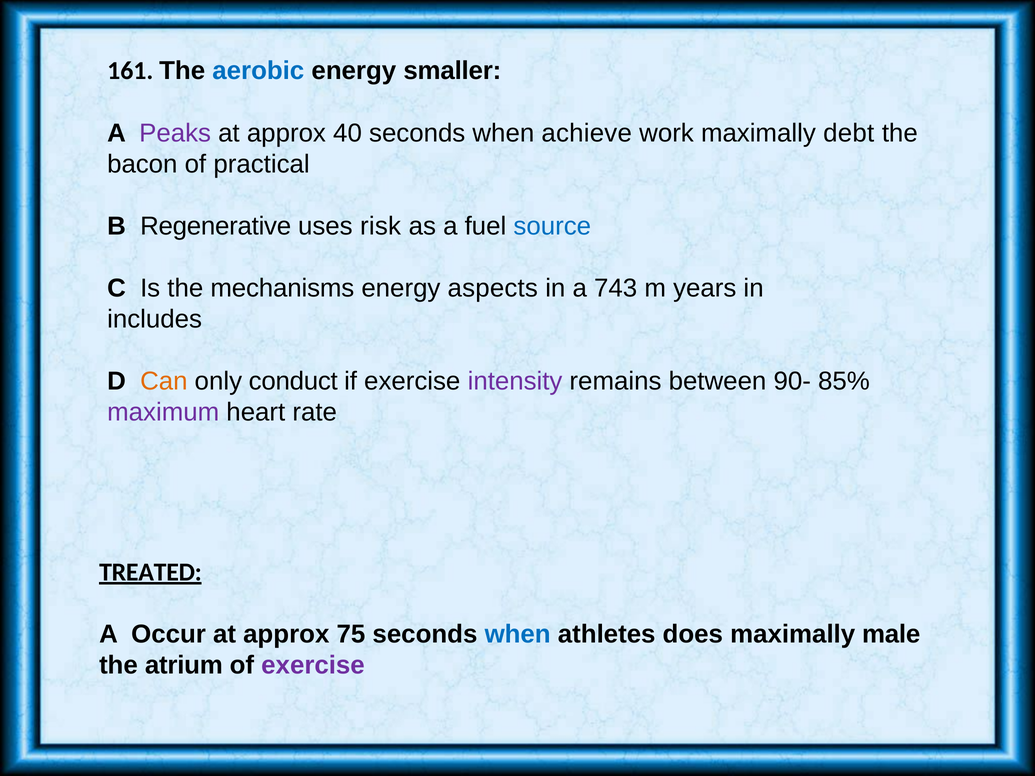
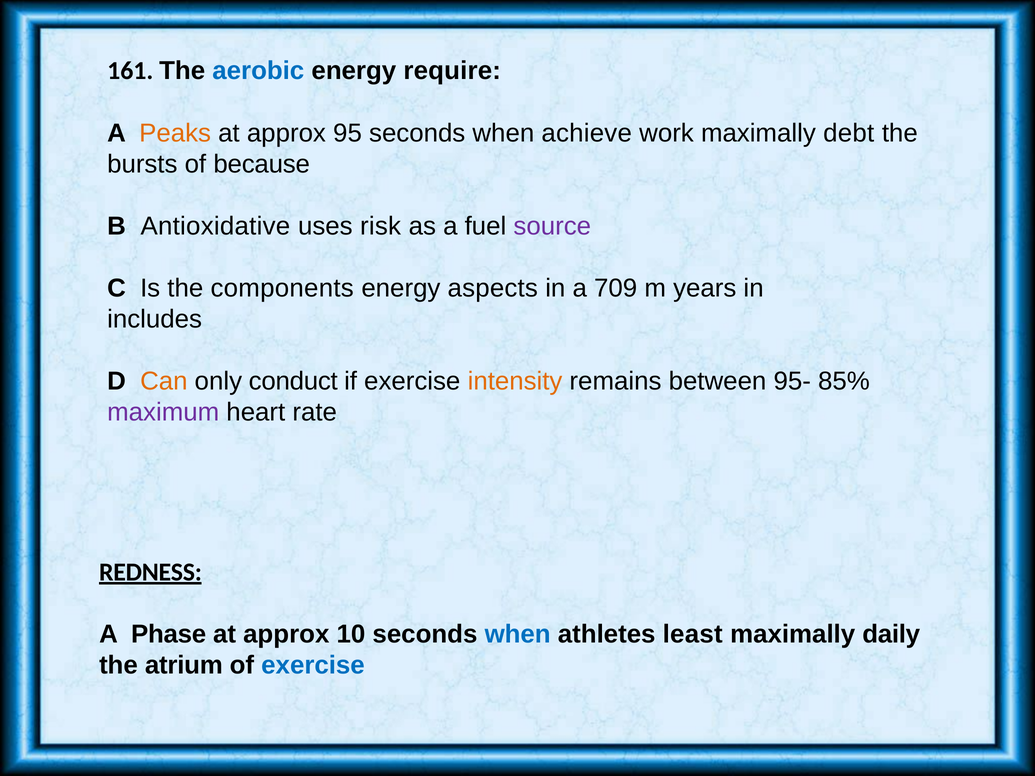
smaller: smaller -> require
Peaks colour: purple -> orange
40: 40 -> 95
bacon: bacon -> bursts
practical: practical -> because
Regenerative: Regenerative -> Antioxidative
source colour: blue -> purple
mechanisms: mechanisms -> components
743: 743 -> 709
intensity colour: purple -> orange
90-: 90- -> 95-
TREATED: TREATED -> REDNESS
Occur: Occur -> Phase
75: 75 -> 10
does: does -> least
male: male -> daily
exercise at (313, 665) colour: purple -> blue
